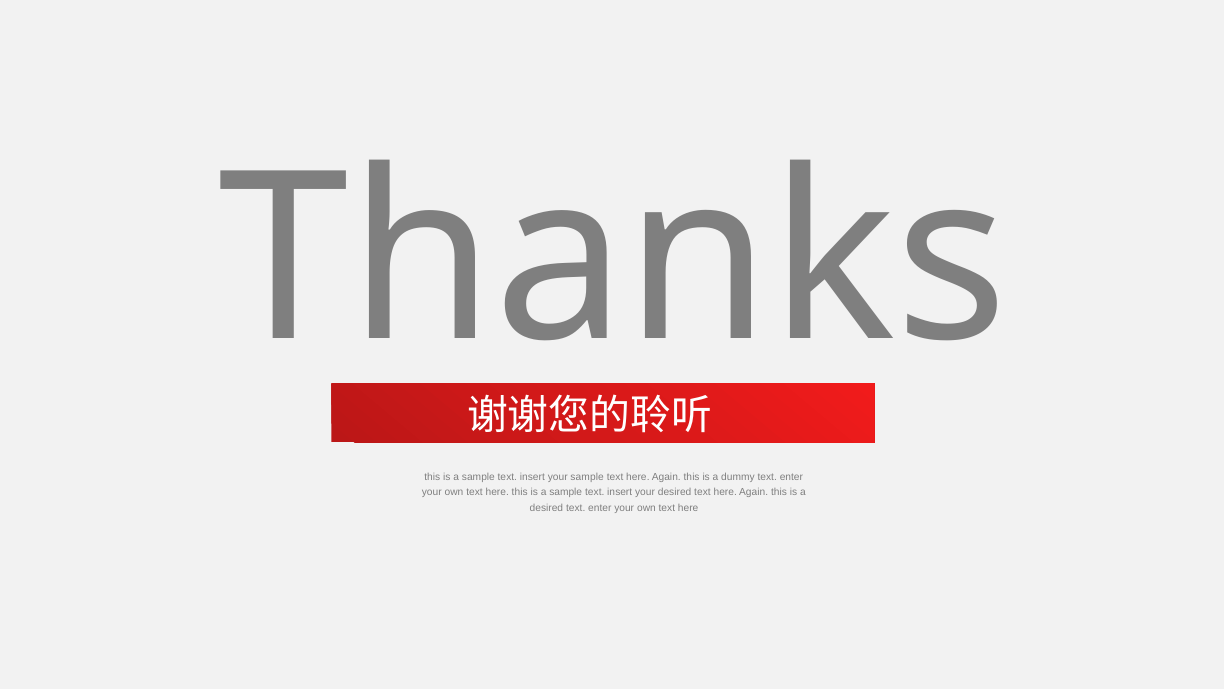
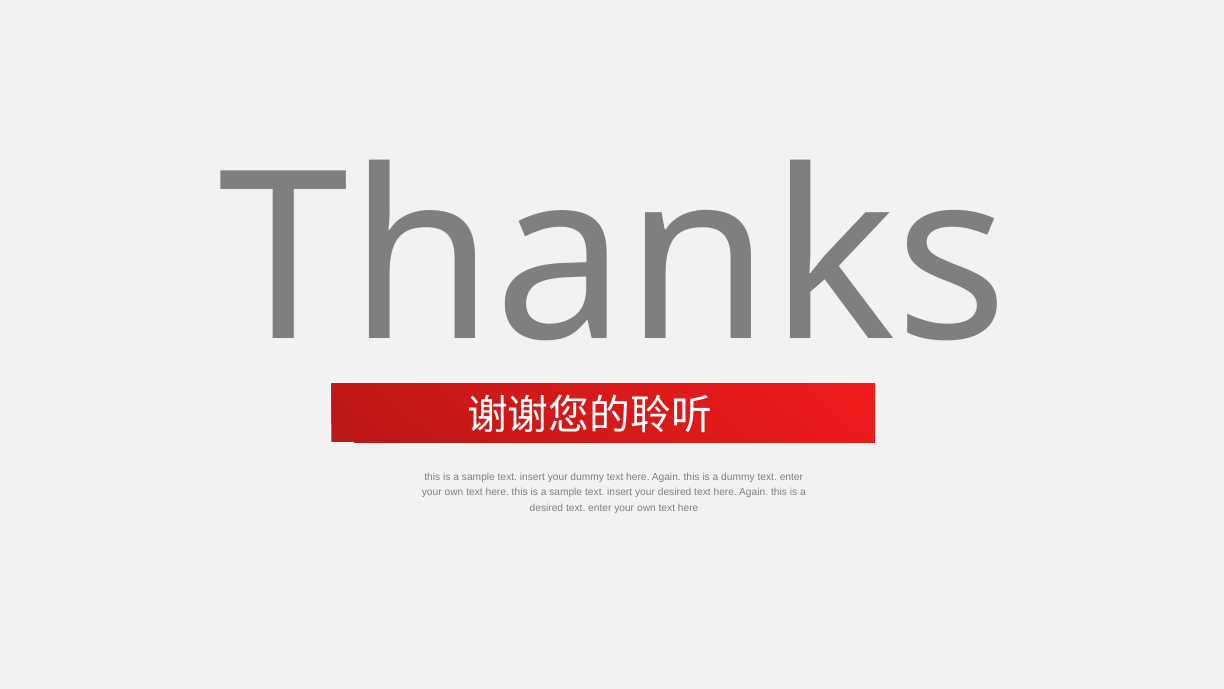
your sample: sample -> dummy
